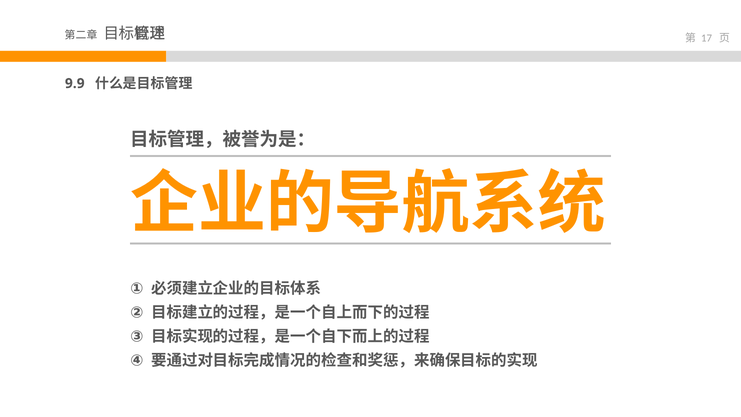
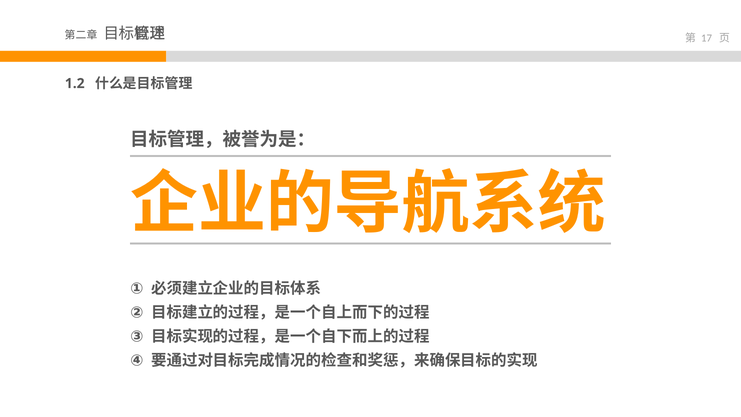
9.9: 9.9 -> 1.2
